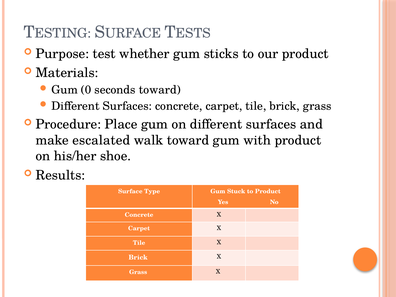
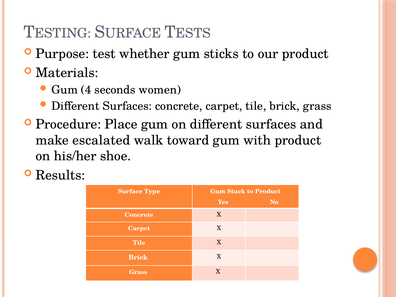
0: 0 -> 4
seconds toward: toward -> women
